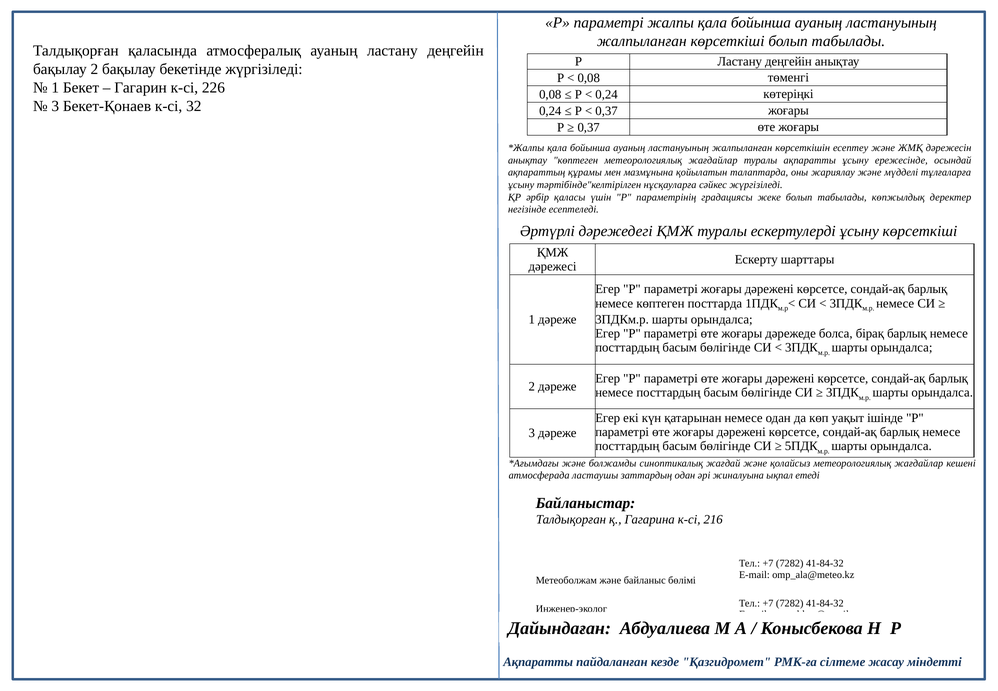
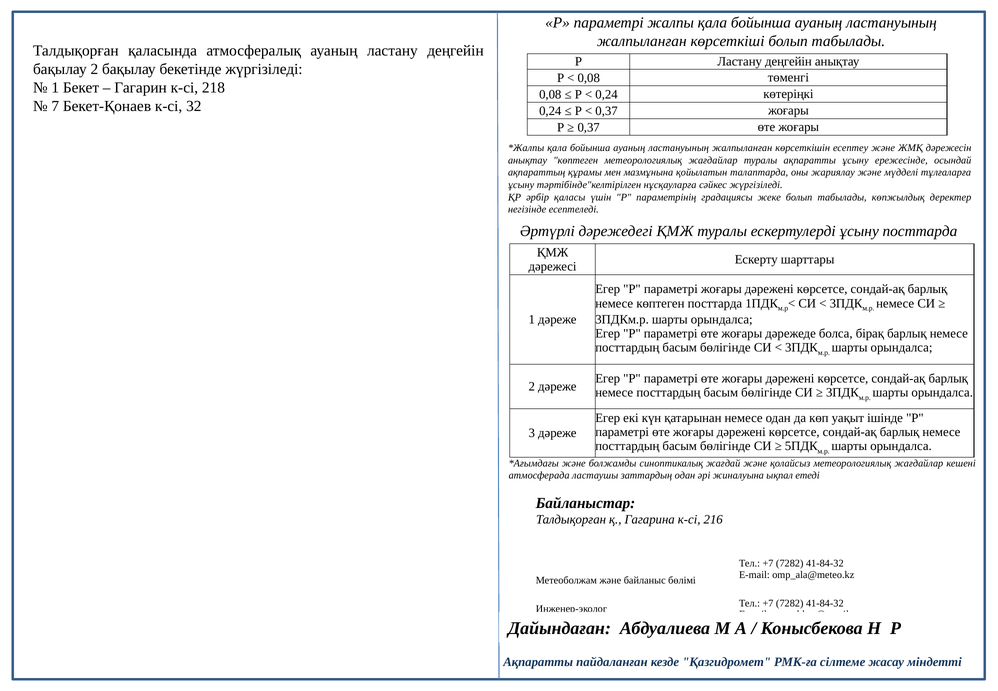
226: 226 -> 218
3 at (55, 106): 3 -> 7
ұсыну көрсеткіші: көрсеткіші -> посттарда
